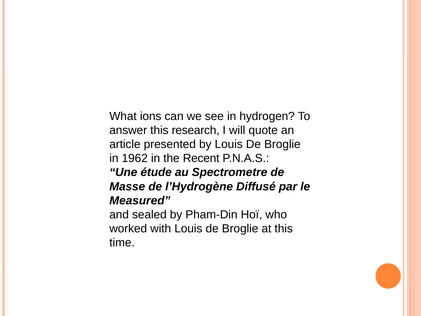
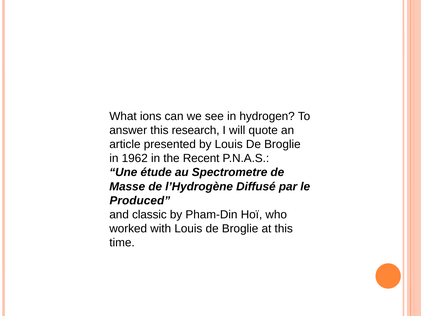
Measured: Measured -> Produced
sealed: sealed -> classic
